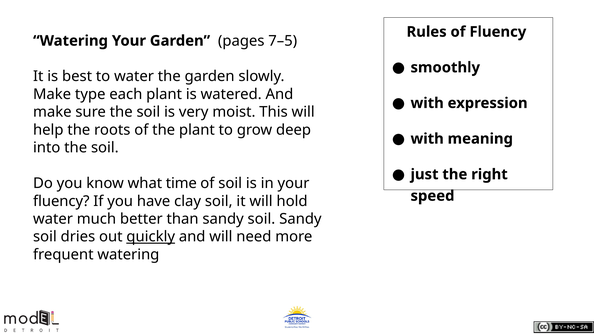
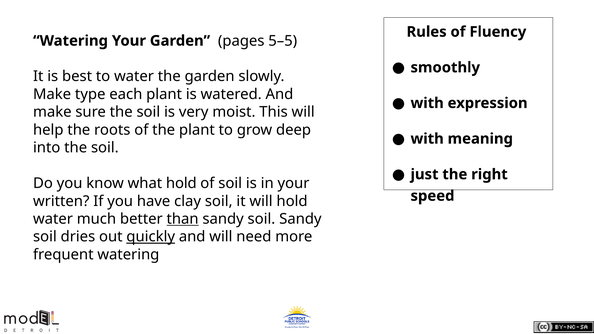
7–5: 7–5 -> 5–5
what time: time -> hold
fluency at (61, 201): fluency -> written
than underline: none -> present
